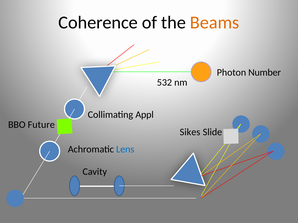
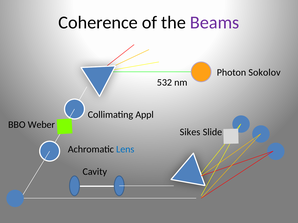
Beams colour: orange -> purple
Number: Number -> Sokolov
Future: Future -> Weber
